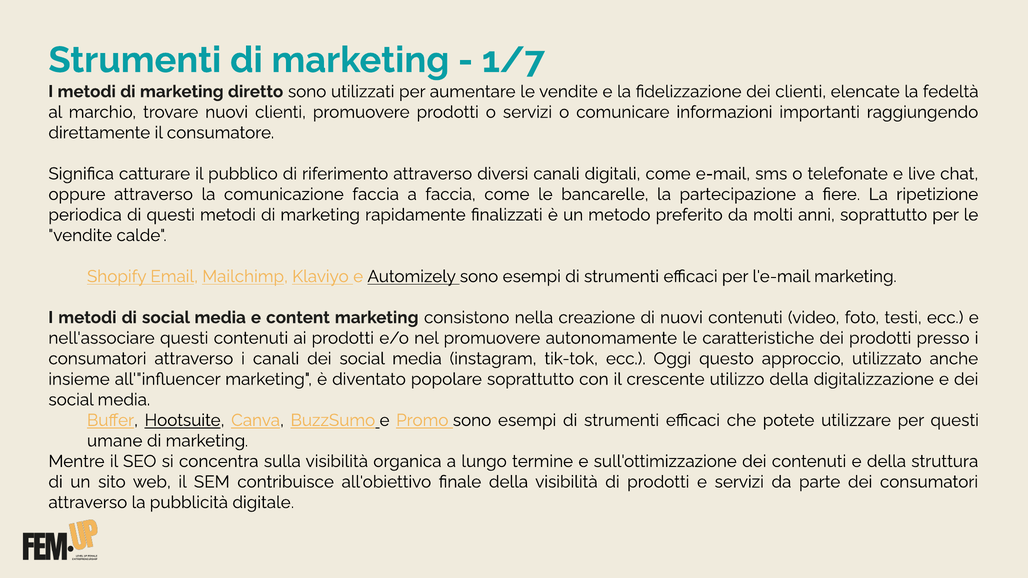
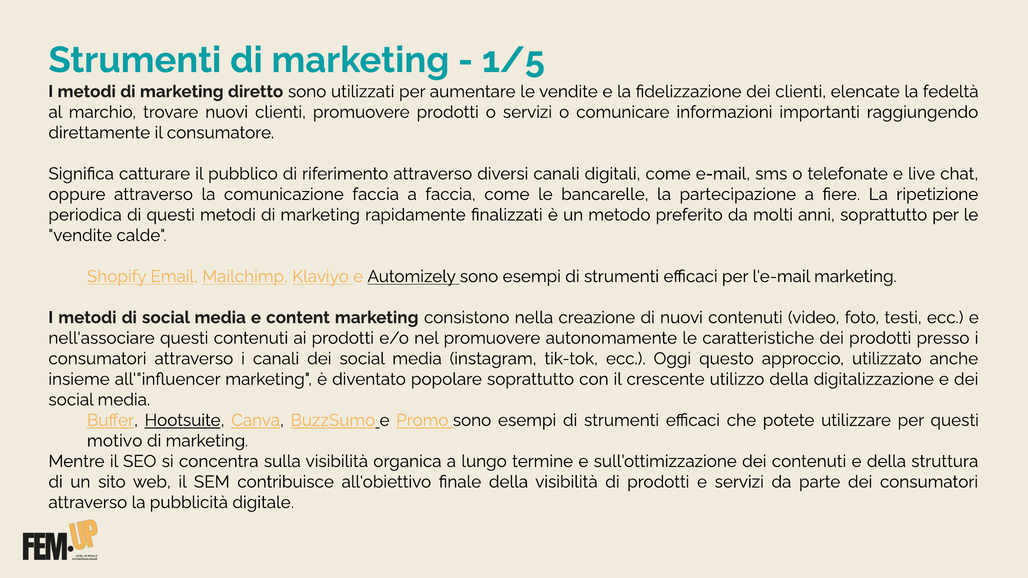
1/7: 1/7 -> 1/5
umane: umane -> motivo
